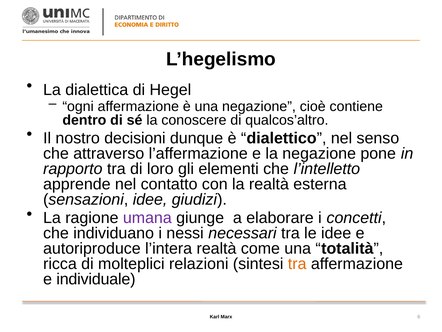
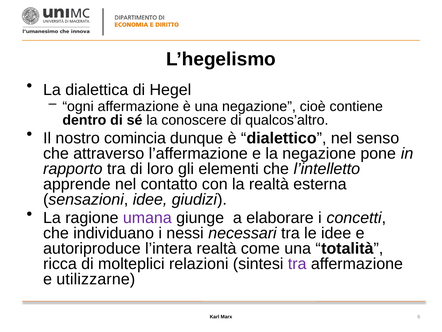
decisioni: decisioni -> comincia
tra at (297, 264) colour: orange -> purple
individuale: individuale -> utilizzarne
